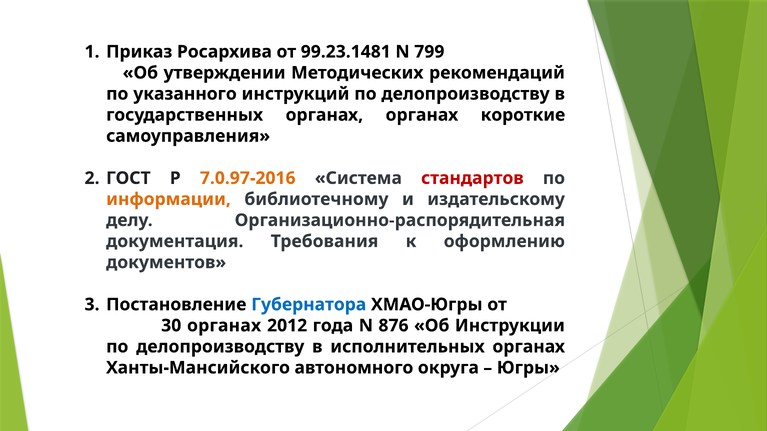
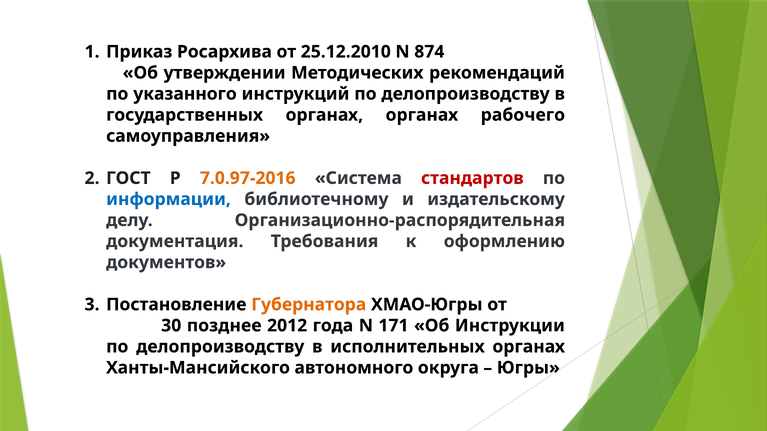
99.23.1481: 99.23.1481 -> 25.12.2010
799: 799 -> 874
короткие: короткие -> рабочего
информации colour: orange -> blue
Губернатора colour: blue -> orange
30 органах: органах -> позднее
876: 876 -> 171
